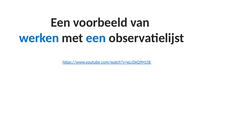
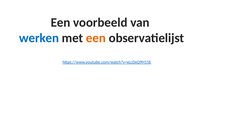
een at (96, 38) colour: blue -> orange
